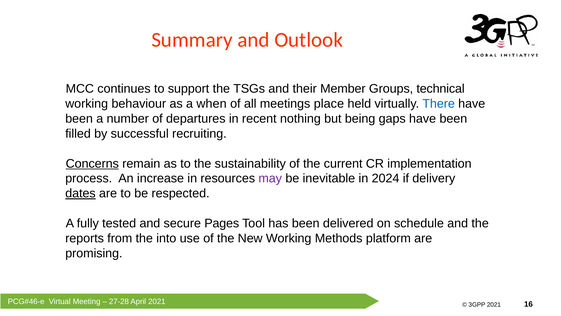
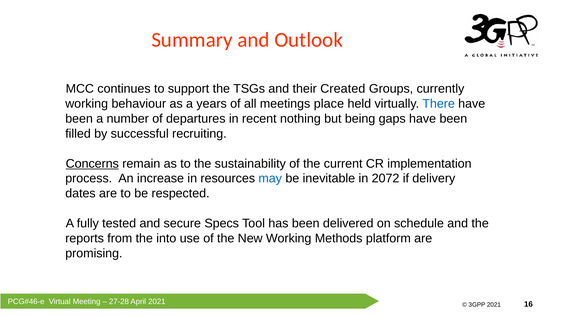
Member: Member -> Created
technical: technical -> currently
when: when -> years
may colour: purple -> blue
2024: 2024 -> 2072
dates underline: present -> none
Pages: Pages -> Specs
